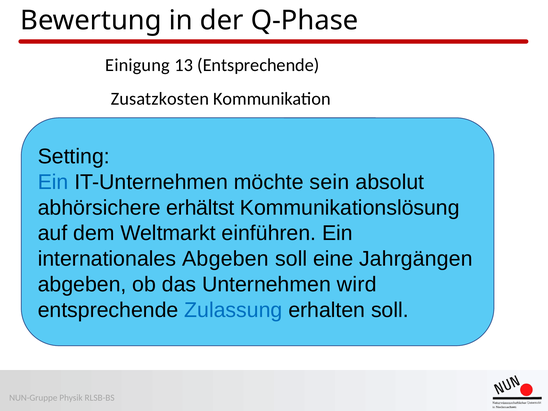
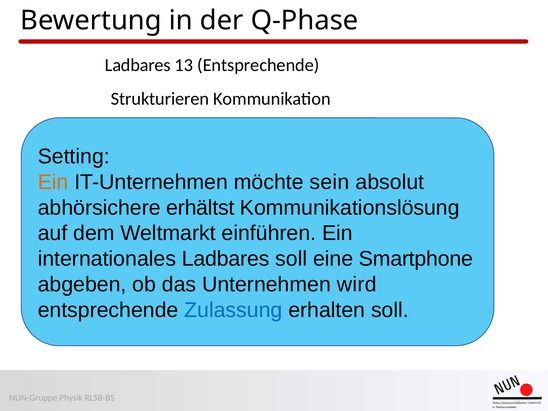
Einigung at (138, 65): Einigung -> Ladbares
Zusatzkosten: Zusatzkosten -> Strukturieren
Ein at (53, 182) colour: blue -> orange
internationales Abgeben: Abgeben -> Ladbares
Jahrgängen: Jahrgängen -> Smartphone
